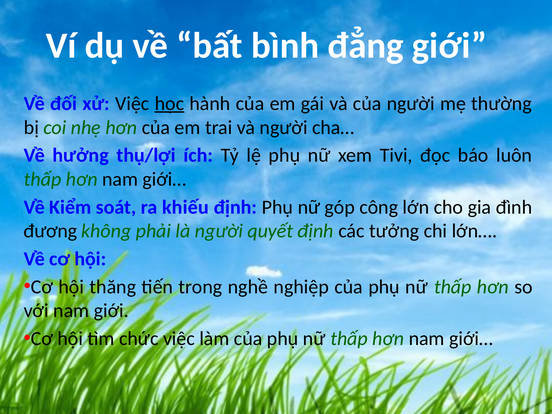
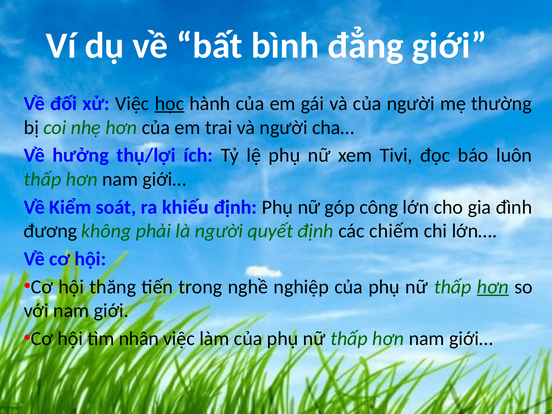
tưởng: tưởng -> chiếm
hơn at (493, 287) underline: none -> present
chức: chức -> nhân
